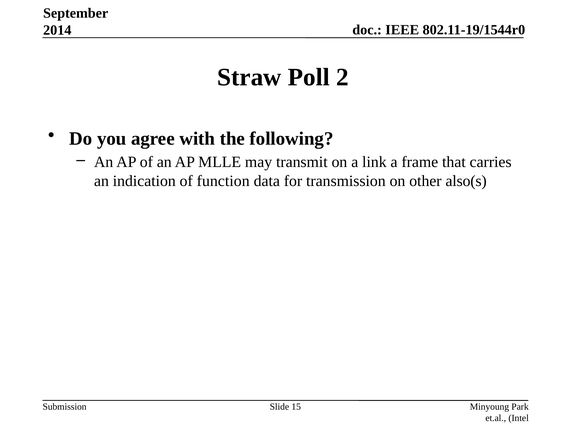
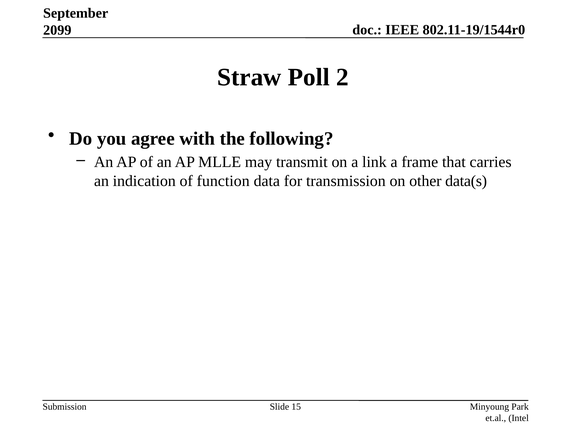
2014: 2014 -> 2099
also(s: also(s -> data(s
